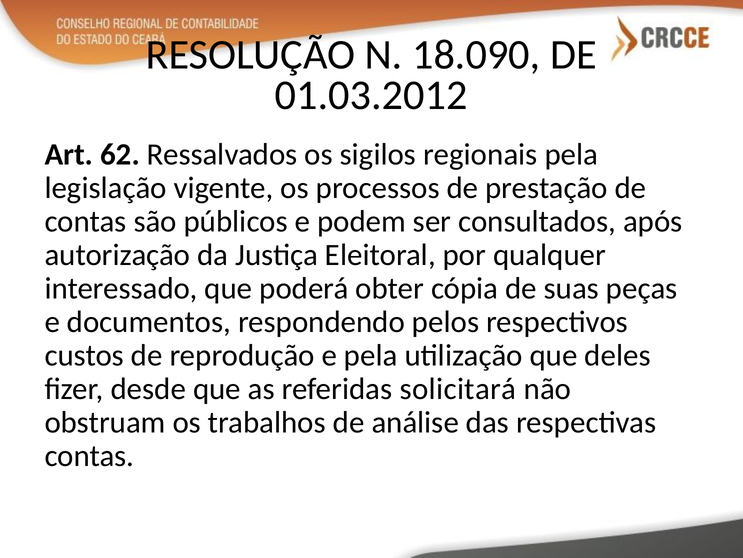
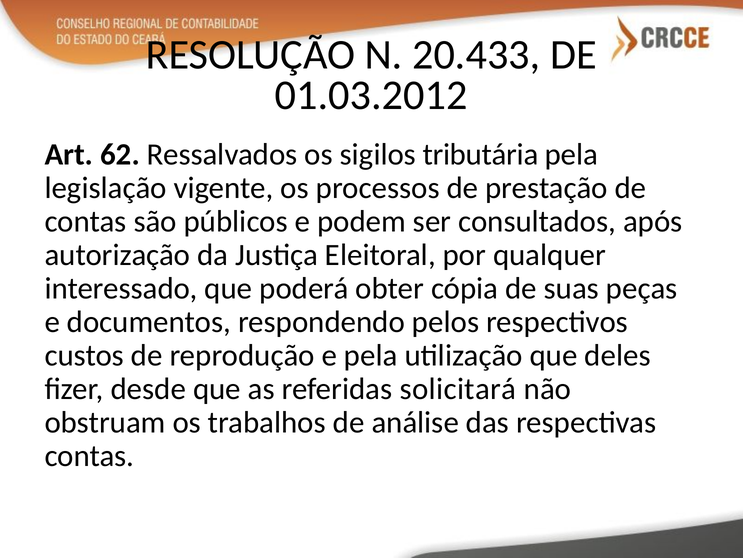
18.090: 18.090 -> 20.433
regionais: regionais -> tributária
